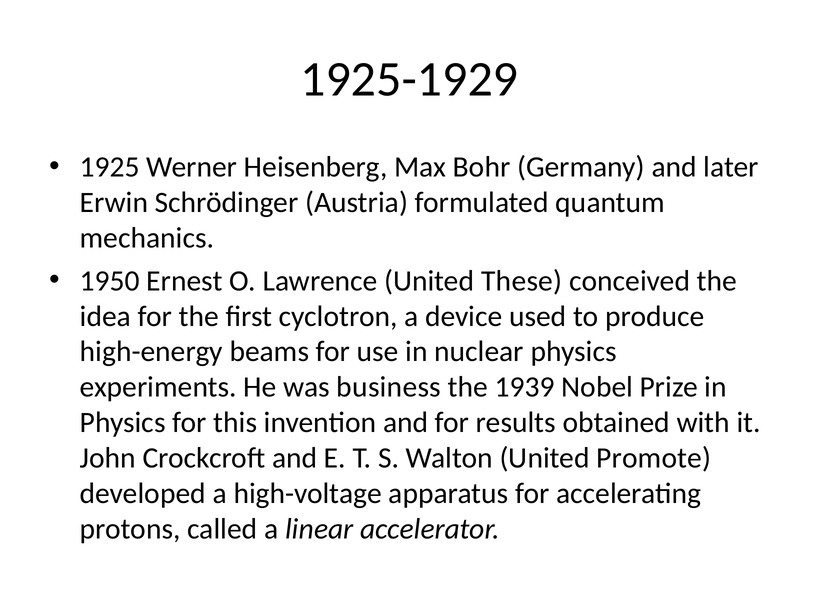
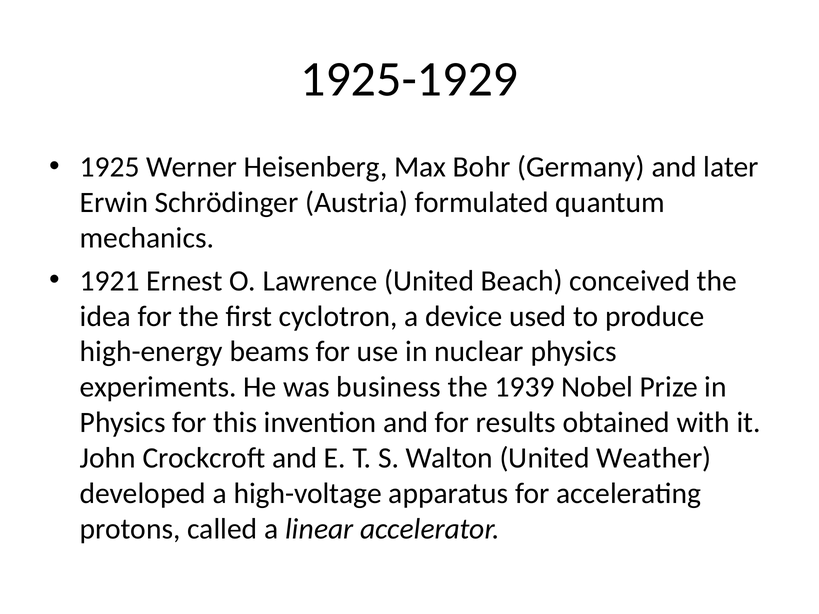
1950: 1950 -> 1921
These: These -> Beach
Promote: Promote -> Weather
